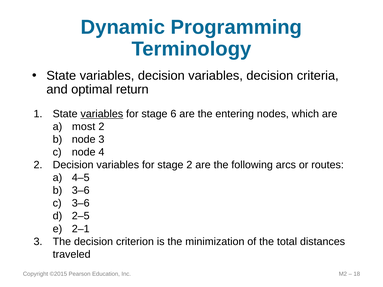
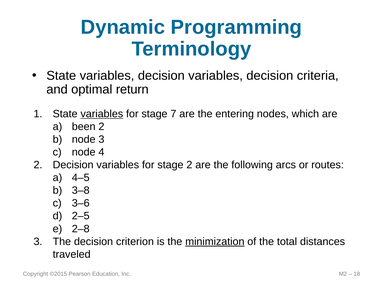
6: 6 -> 7
most: most -> been
3–6 at (81, 191): 3–6 -> 3–8
2–1: 2–1 -> 2–8
minimization underline: none -> present
